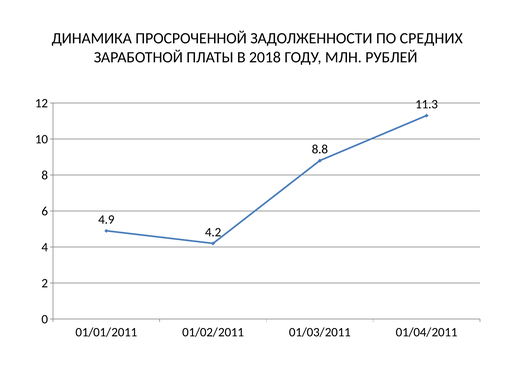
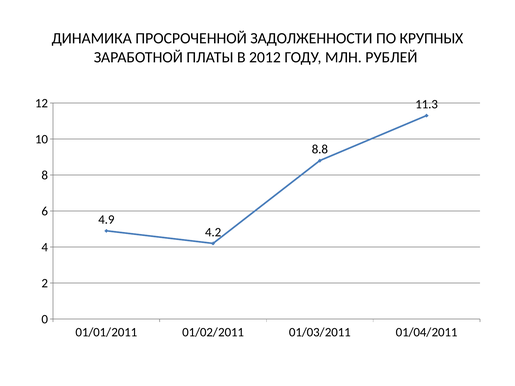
СРЕДНИХ: СРЕДНИХ -> КРУПНЫХ
2018: 2018 -> 2012
